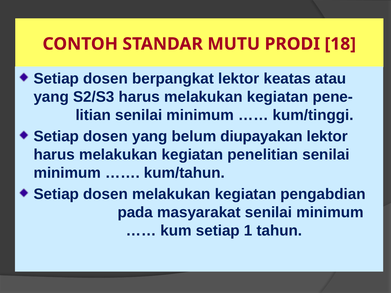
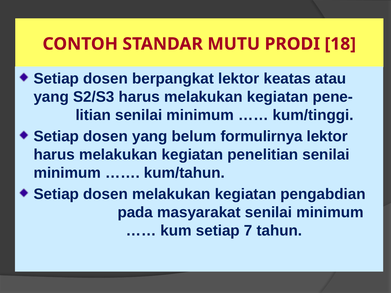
diupayakan: diupayakan -> formulirnya
1: 1 -> 7
